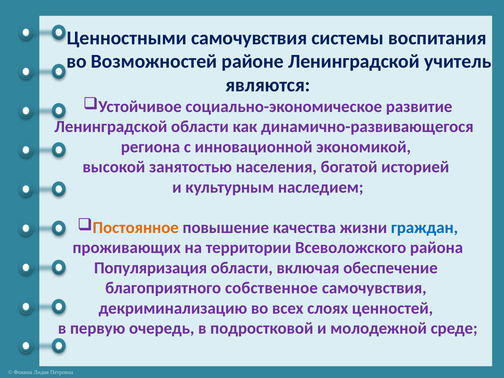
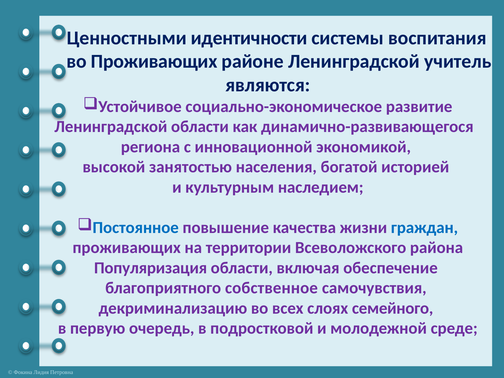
Ценностными самочувствия: самочувствия -> идентичности
во Возможностей: Возможностей -> Проживающих
Постоянное colour: orange -> blue
ценностей: ценностей -> семейного
